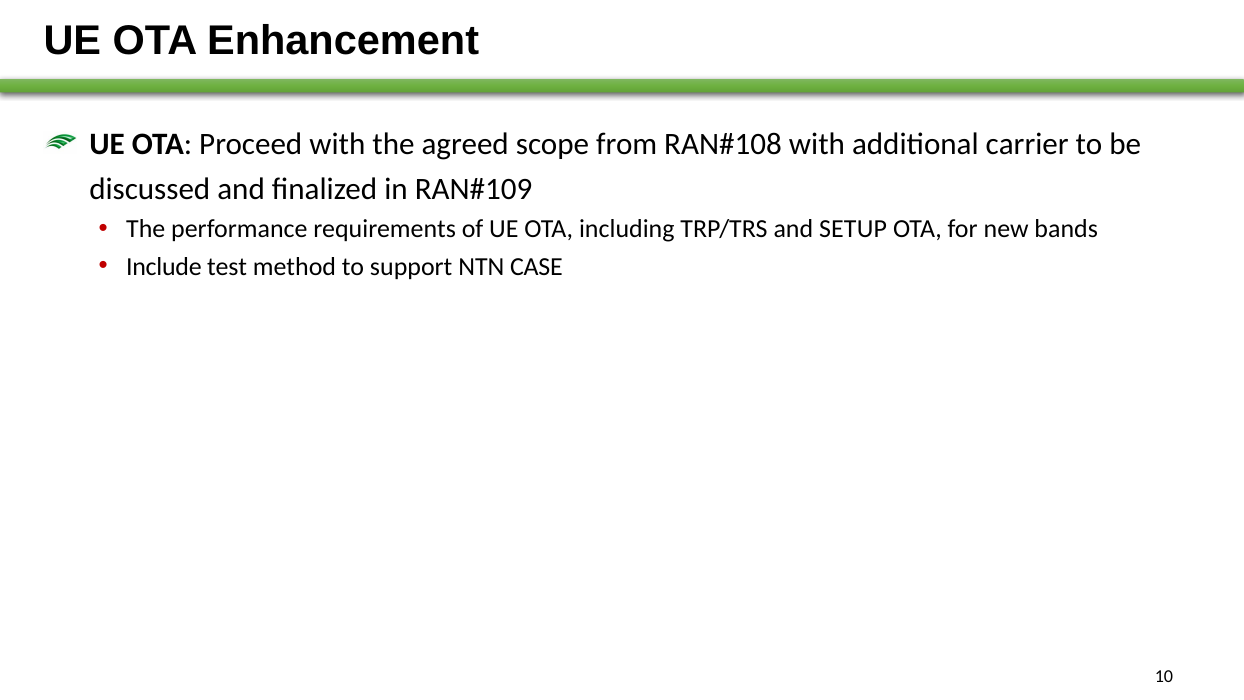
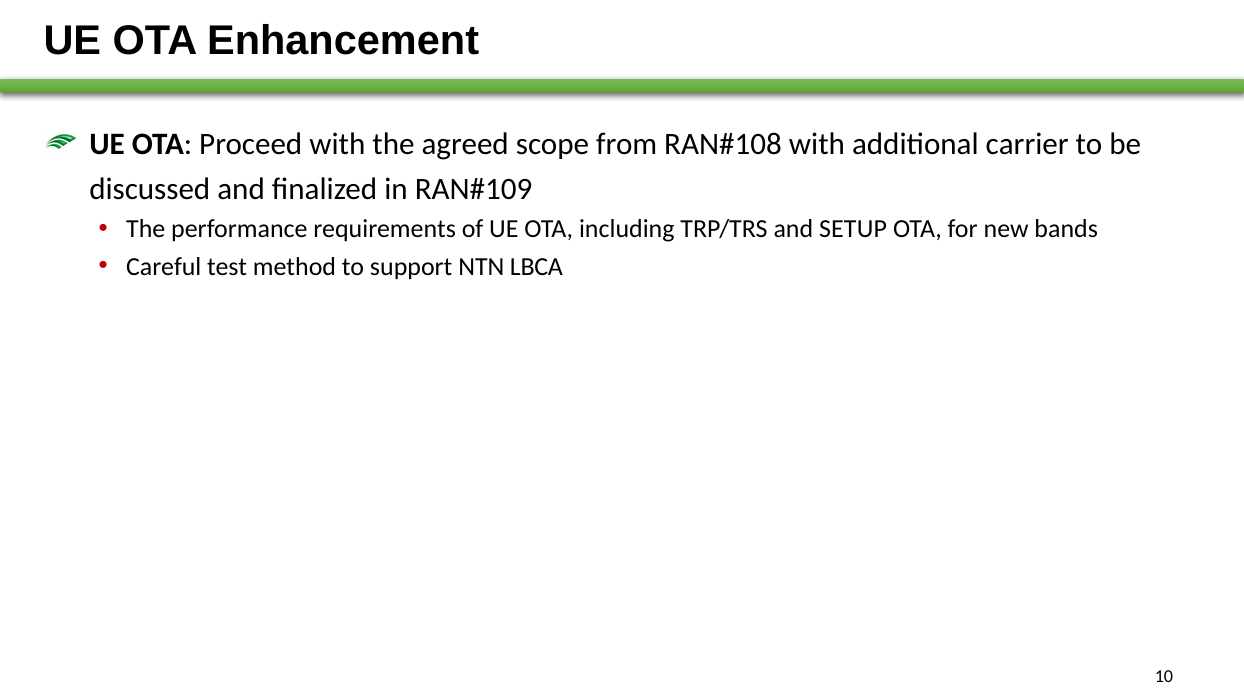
Include: Include -> Careful
CASE: CASE -> LBCA
